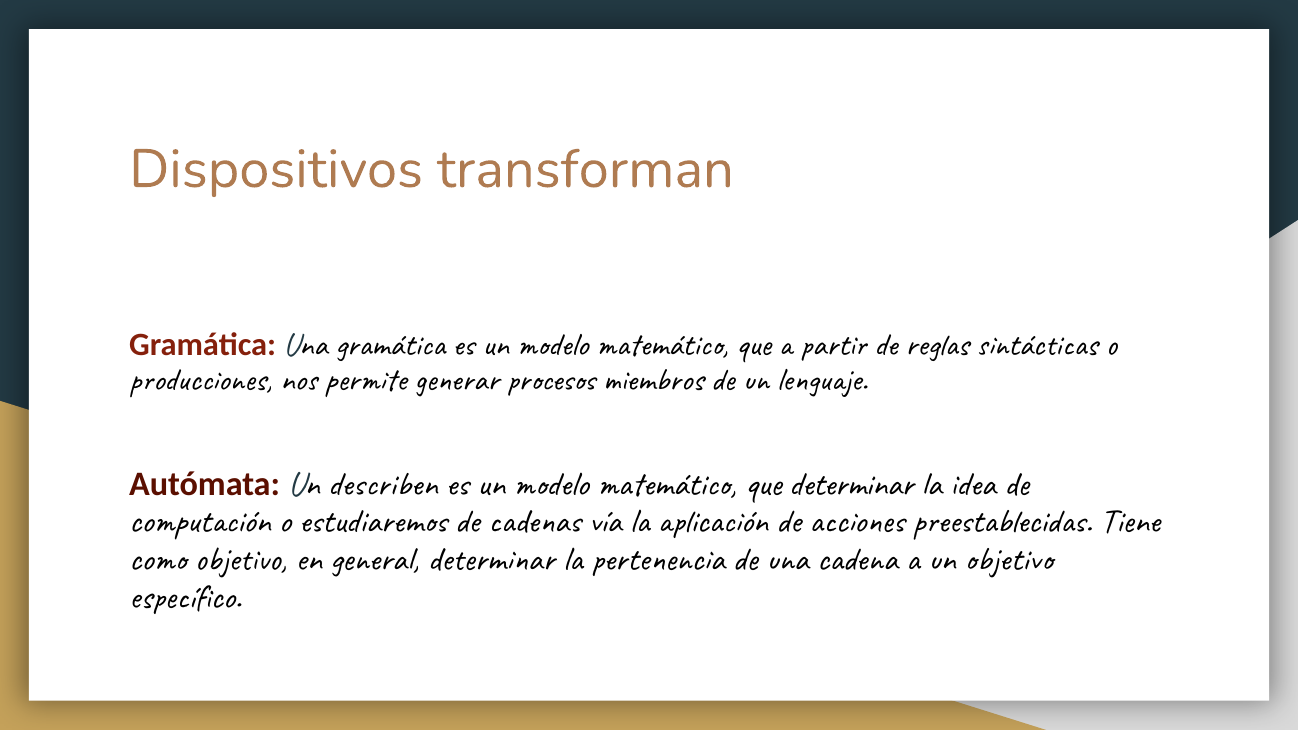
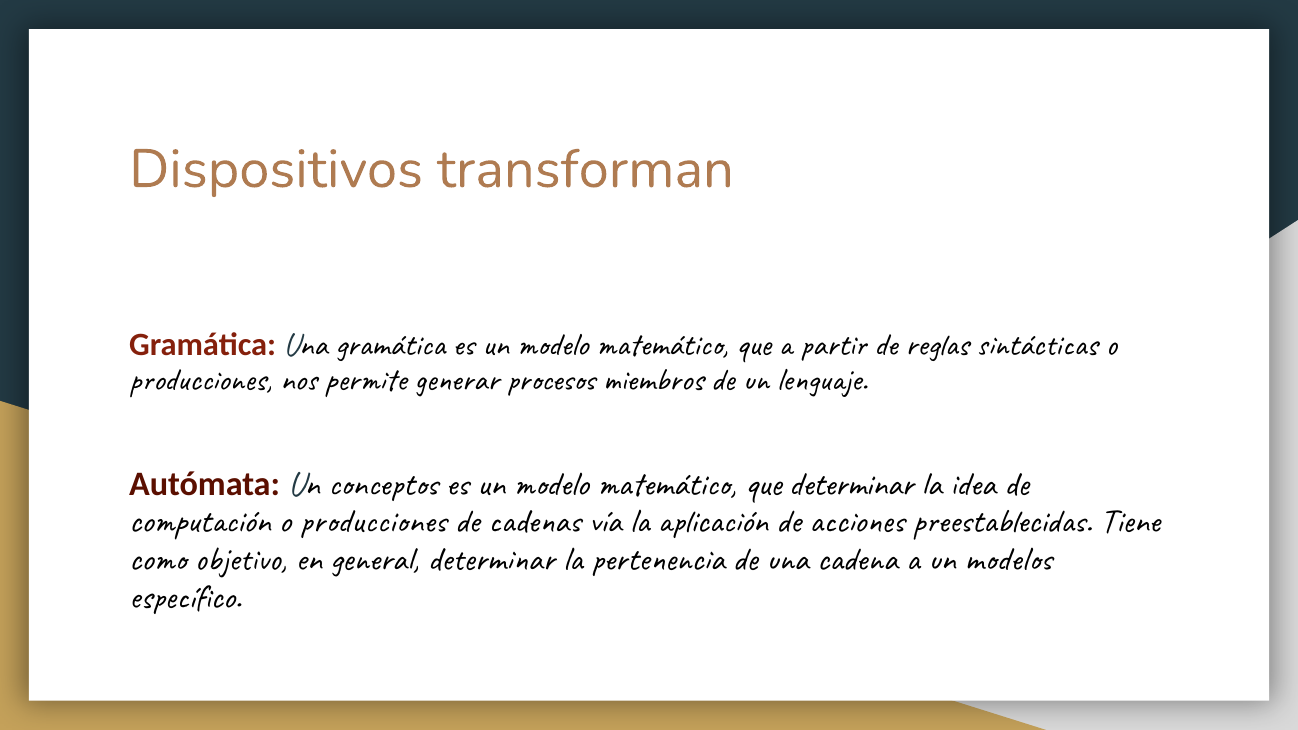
describen: describen -> conceptos
computación o estudiaremos: estudiaremos -> producciones
un objetivo: objetivo -> modelos
